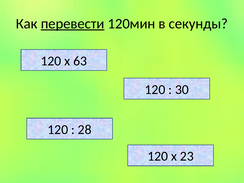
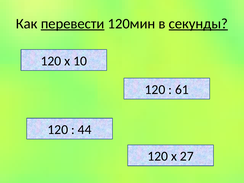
секунды underline: none -> present
63: 63 -> 10
30: 30 -> 61
28: 28 -> 44
23: 23 -> 27
